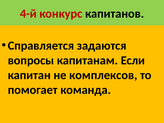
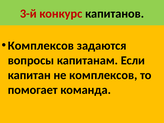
4-й: 4-й -> 3-й
Справляется at (41, 46): Справляется -> Комплексов
